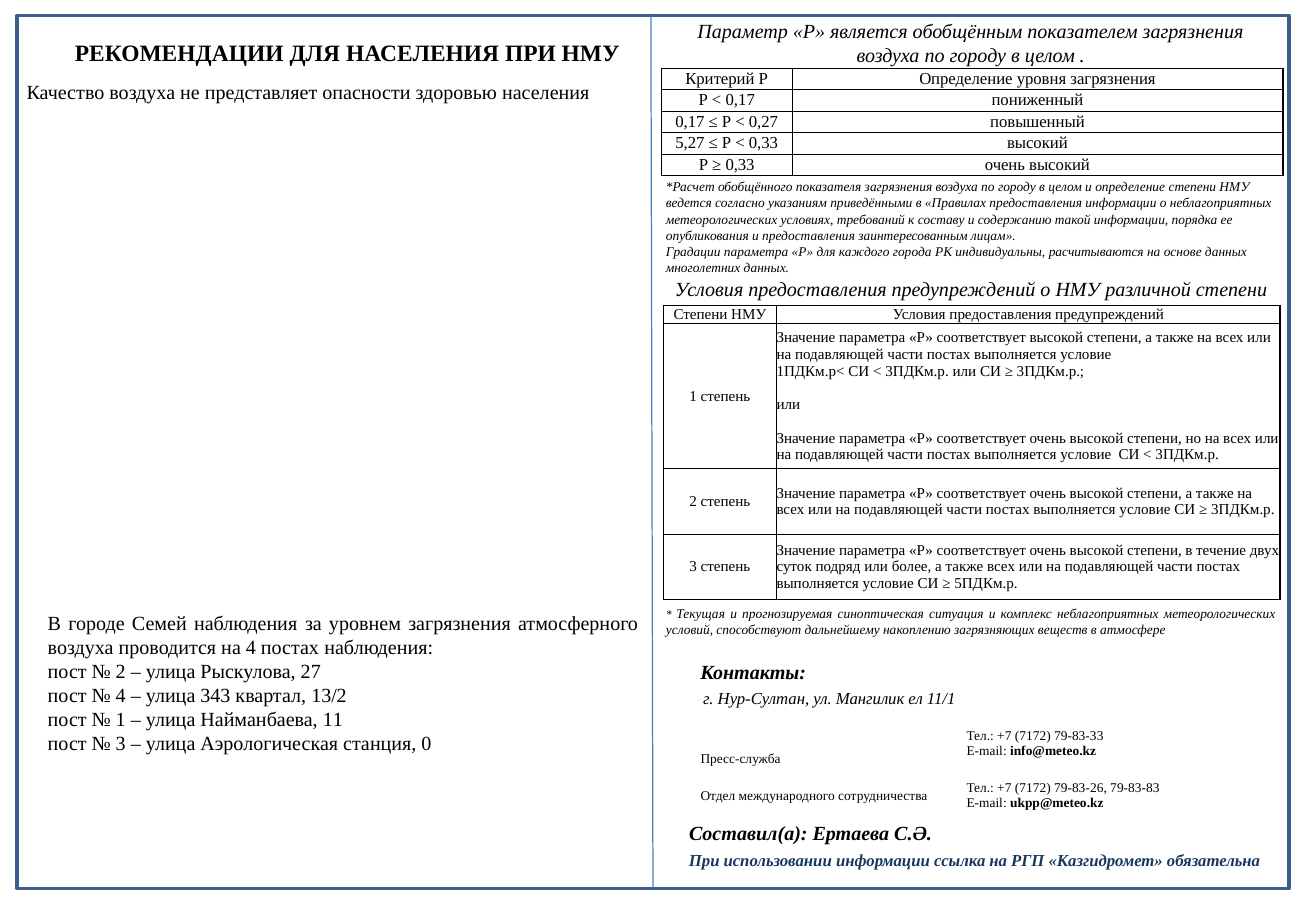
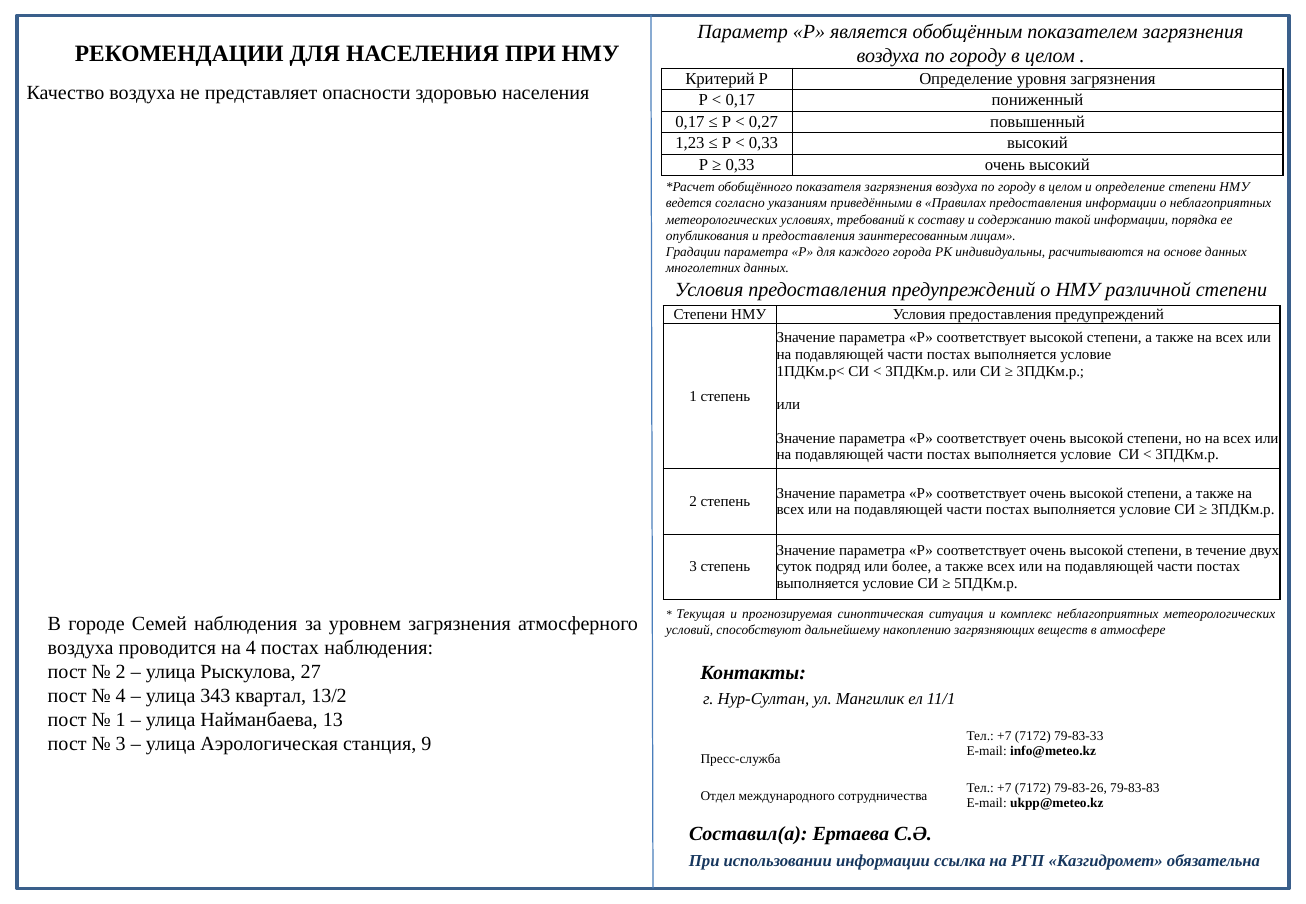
5,27: 5,27 -> 1,23
11: 11 -> 13
0: 0 -> 9
